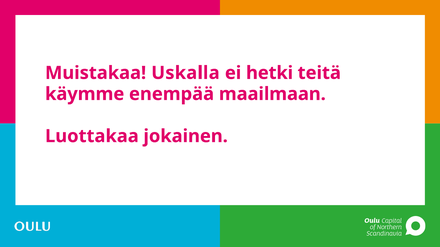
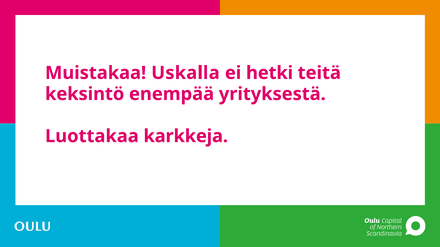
käymme: käymme -> keksintö
maailmaan: maailmaan -> yrityksestä
jokainen: jokainen -> karkkeja
